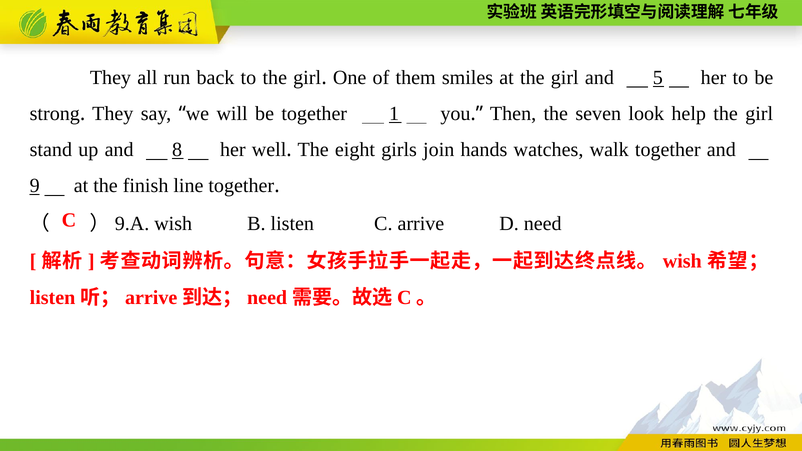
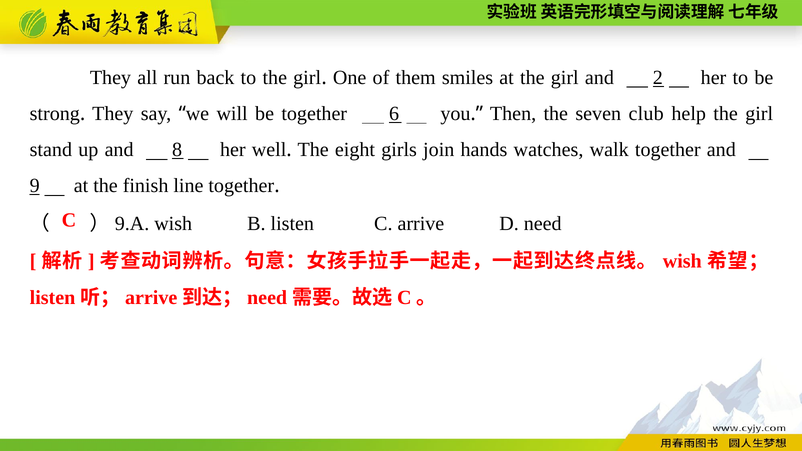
5: 5 -> 2
1: 1 -> 6
look: look -> club
